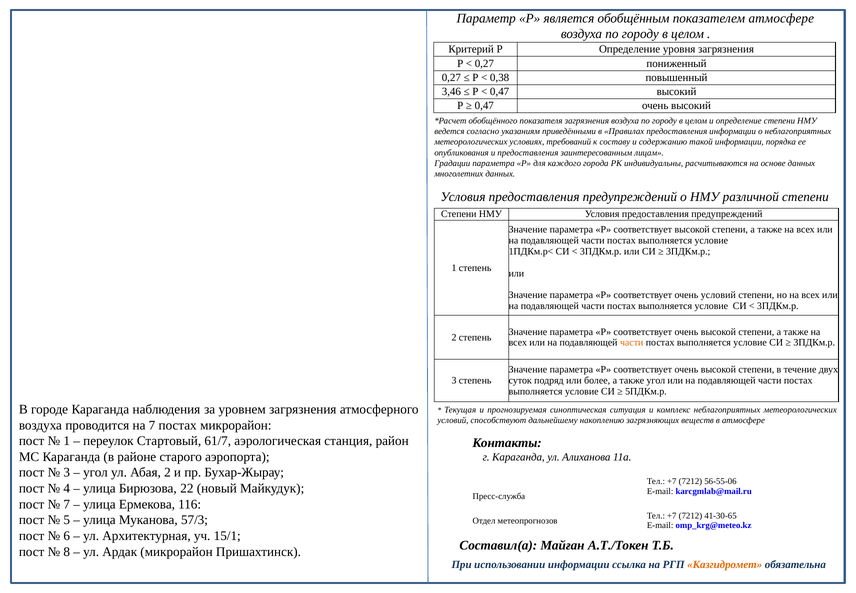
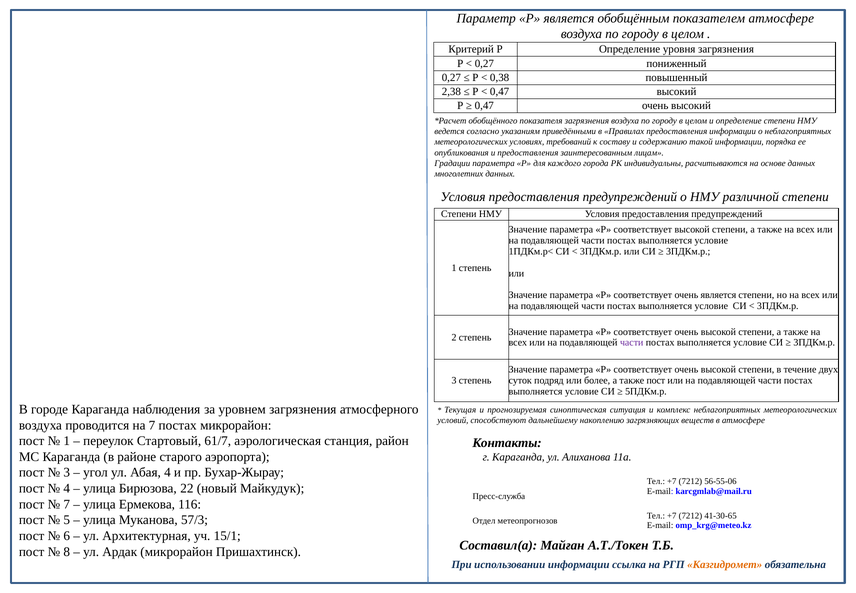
3,46: 3,46 -> 2,38
очень условий: условий -> является
части at (632, 343) colour: orange -> purple
также угол: угол -> пост
Абая 2: 2 -> 4
